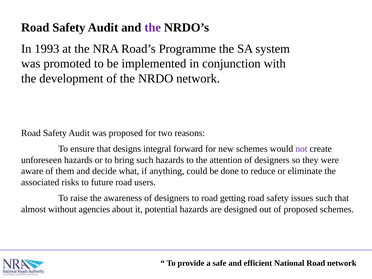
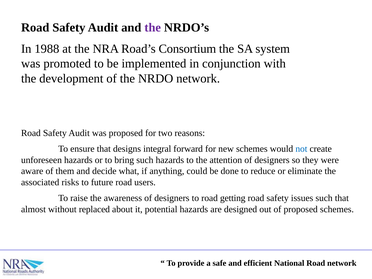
1993: 1993 -> 1988
Programme: Programme -> Consortium
not colour: purple -> blue
agencies: agencies -> replaced
